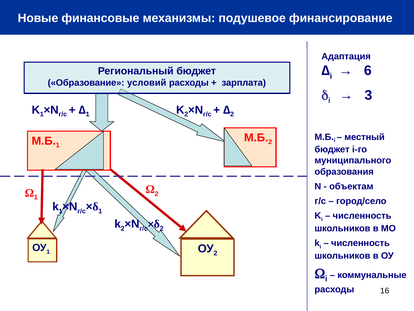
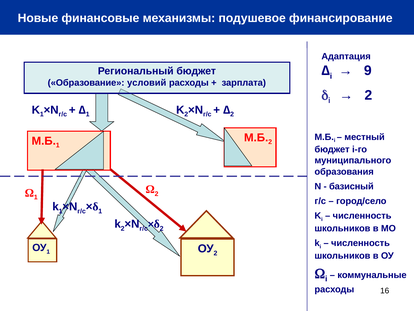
6: 6 -> 9
3 at (368, 95): 3 -> 2
объектам: объектам -> базисный
